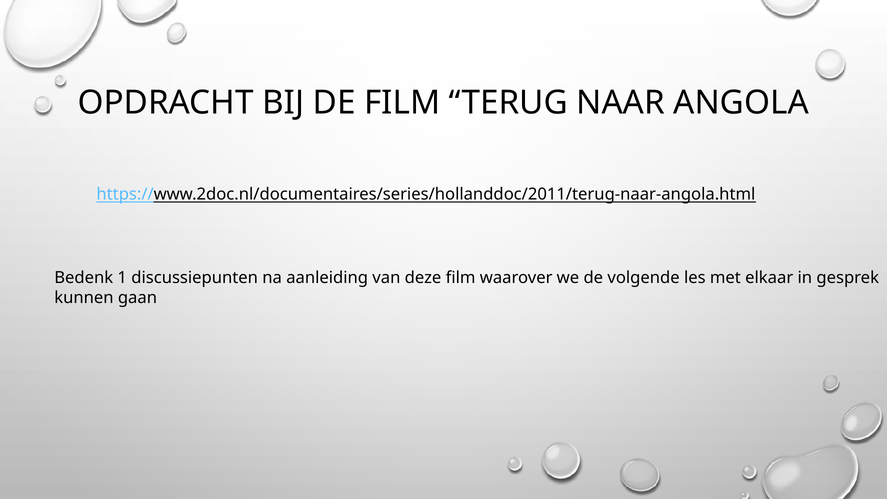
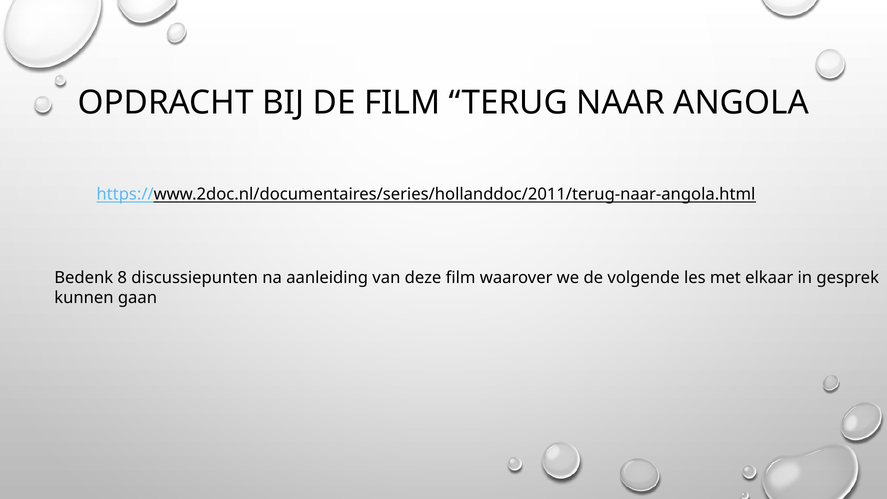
1: 1 -> 8
